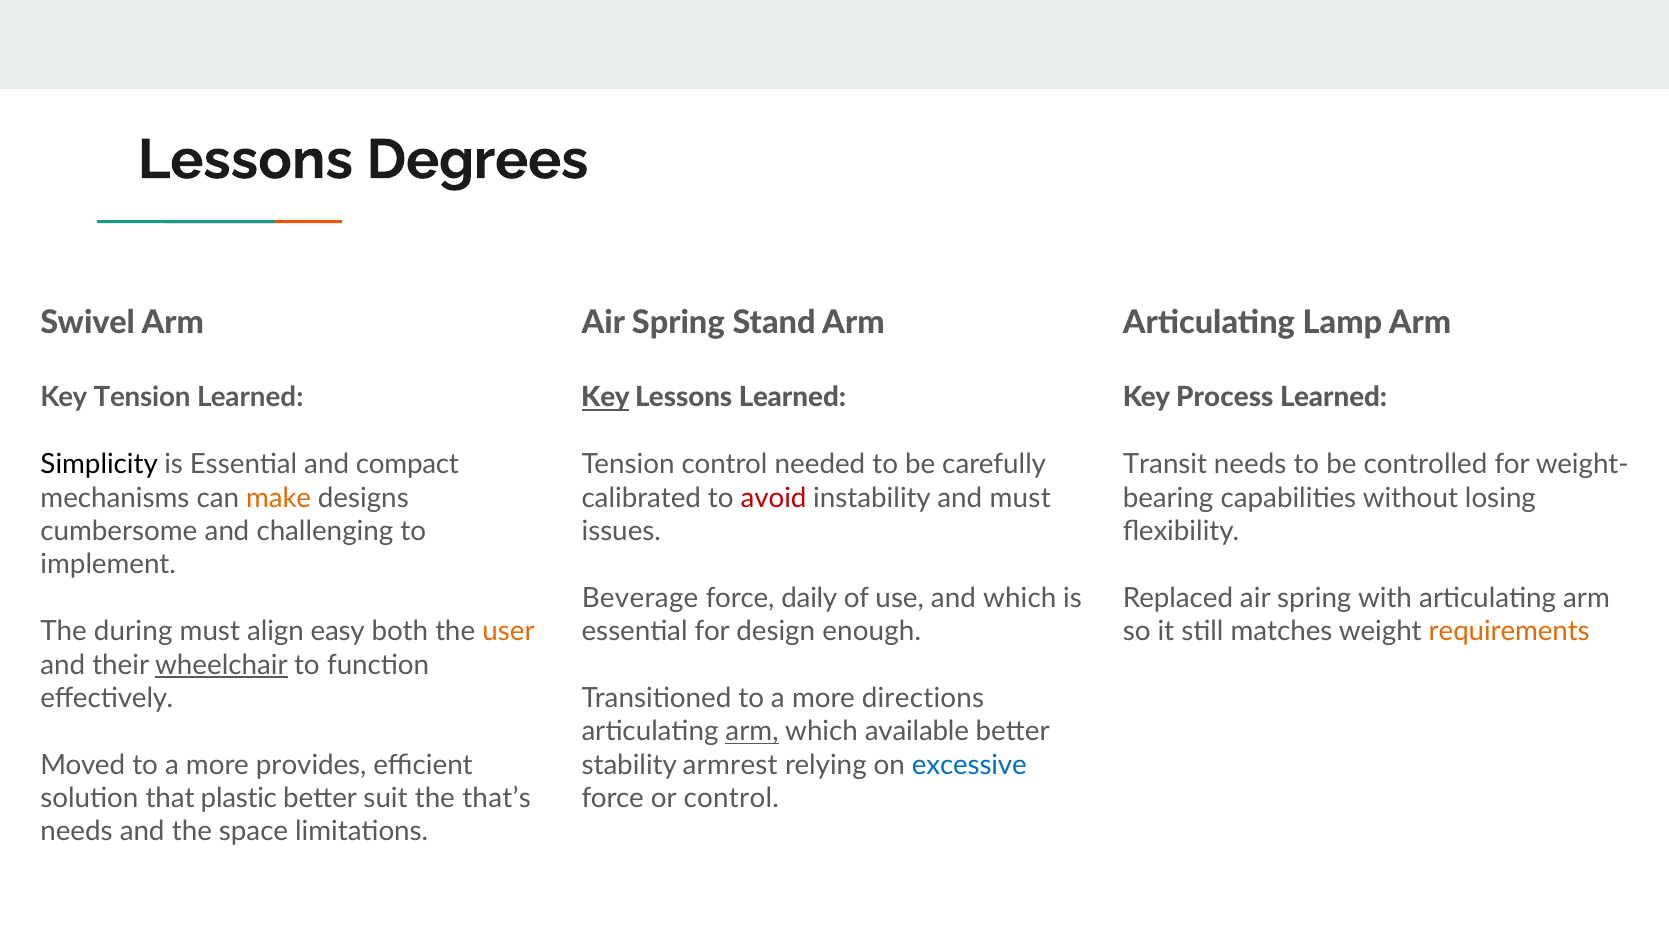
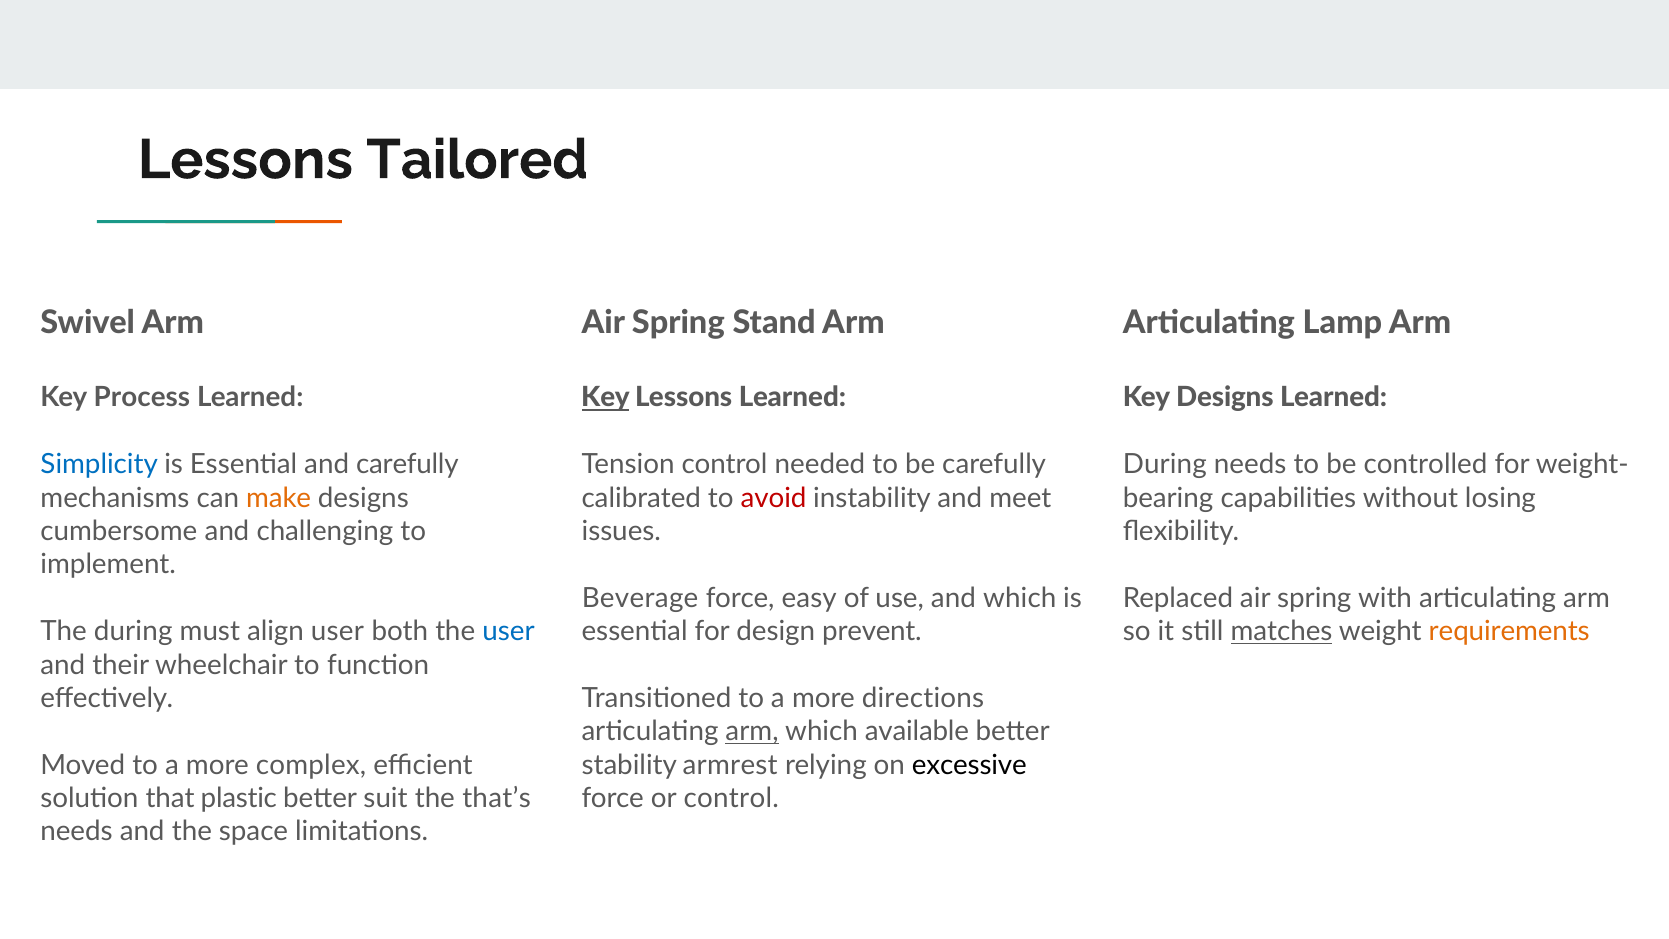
Degrees: Degrees -> Tailored
Key Tension: Tension -> Process
Key Process: Process -> Designs
Simplicity colour: black -> blue
and compact: compact -> carefully
Transit at (1165, 464): Transit -> During
and must: must -> meet
daily: daily -> easy
align easy: easy -> user
user at (509, 631) colour: orange -> blue
enough: enough -> prevent
matches underline: none -> present
wheelchair underline: present -> none
provides: provides -> complex
excessive colour: blue -> black
